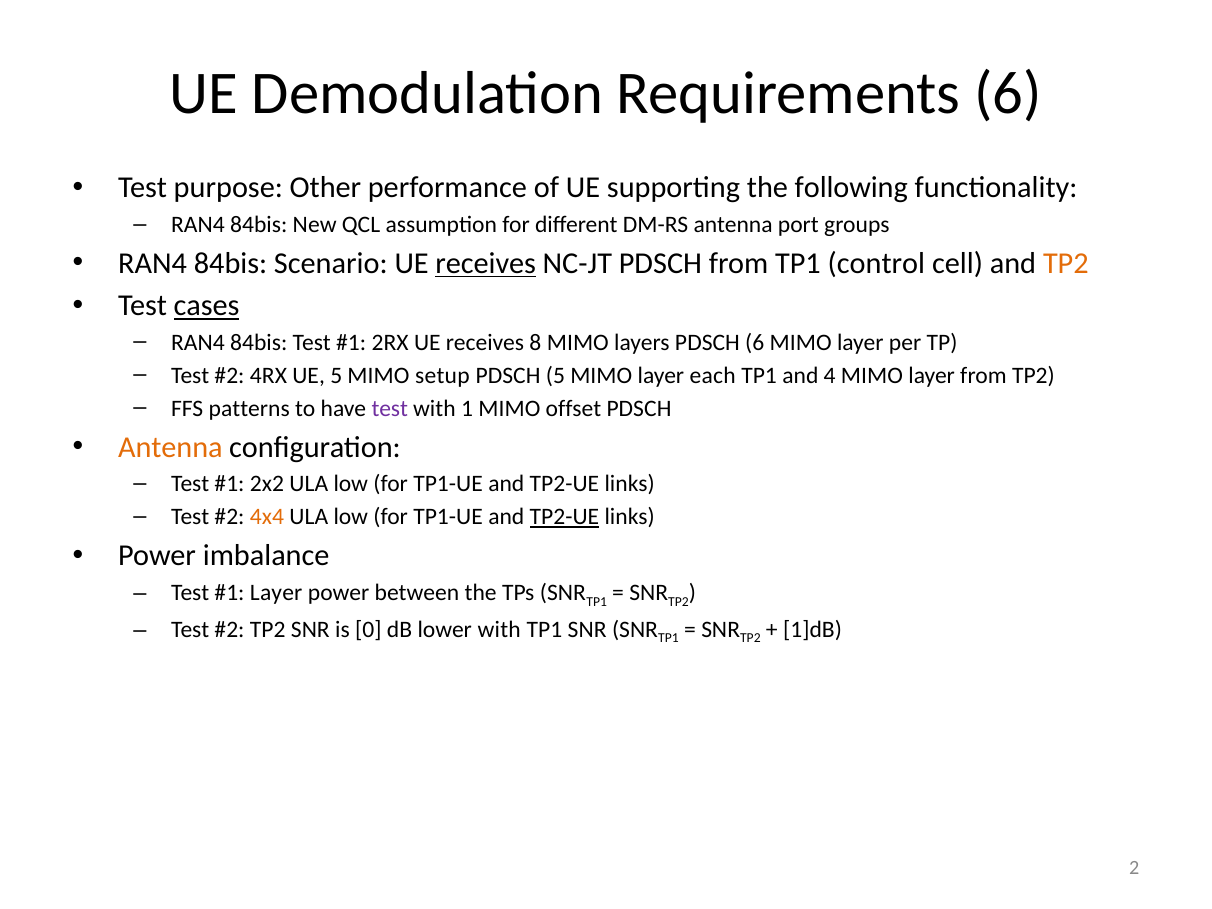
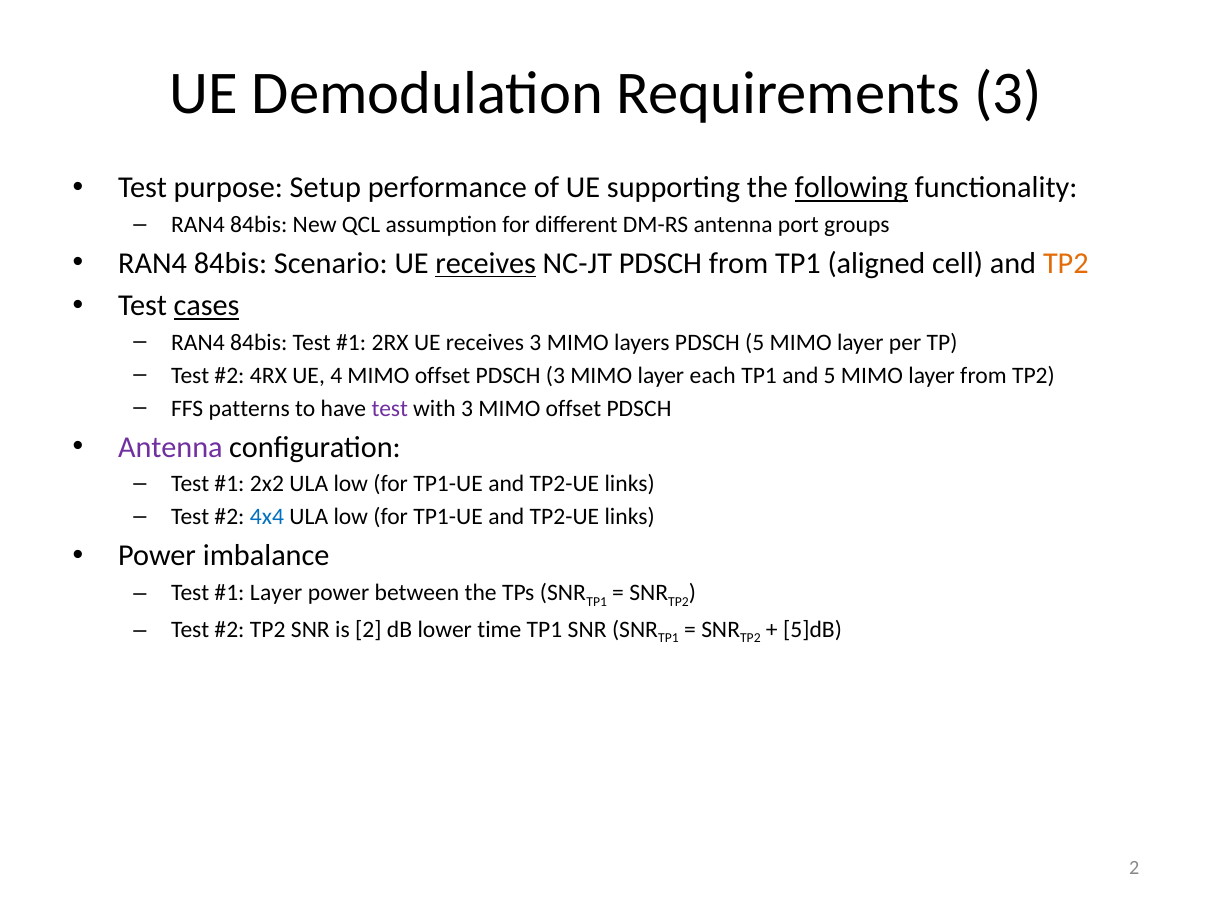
Requirements 6: 6 -> 3
Other: Other -> Setup
following underline: none -> present
control: control -> aligned
receives 8: 8 -> 3
PDSCH 6: 6 -> 5
UE 5: 5 -> 4
setup at (442, 375): setup -> offset
PDSCH 5: 5 -> 3
and 4: 4 -> 5
with 1: 1 -> 3
Antenna at (170, 447) colour: orange -> purple
4x4 colour: orange -> blue
TP2-UE at (564, 517) underline: present -> none
is 0: 0 -> 2
lower with: with -> time
1]dB: 1]dB -> 5]dB
